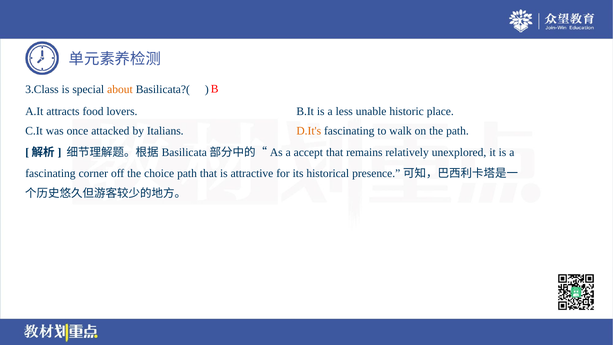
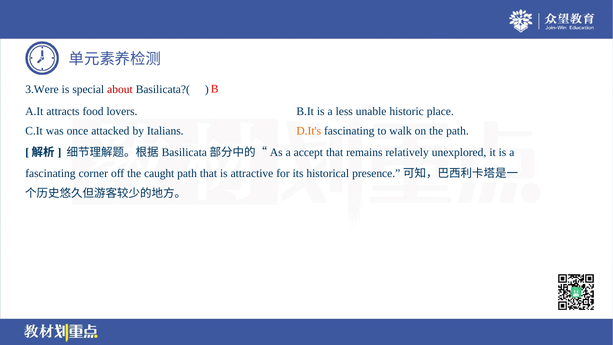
3.Class: 3.Class -> 3.Were
about colour: orange -> red
choice: choice -> caught
